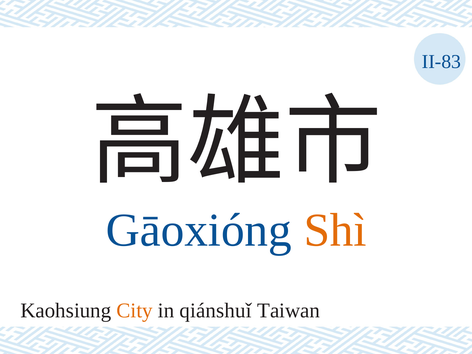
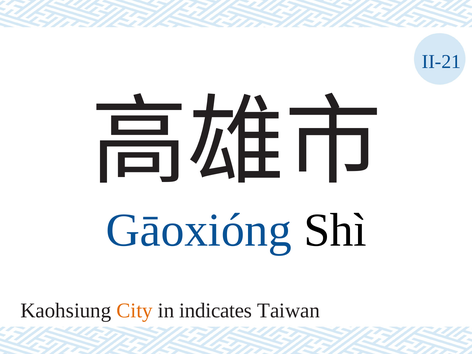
II-83: II-83 -> II-21
Shì colour: orange -> black
qiánshuǐ: qiánshuǐ -> indicates
